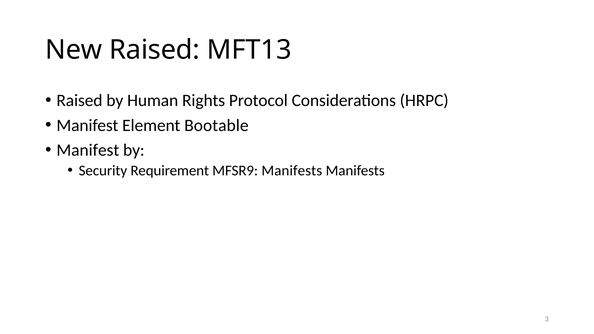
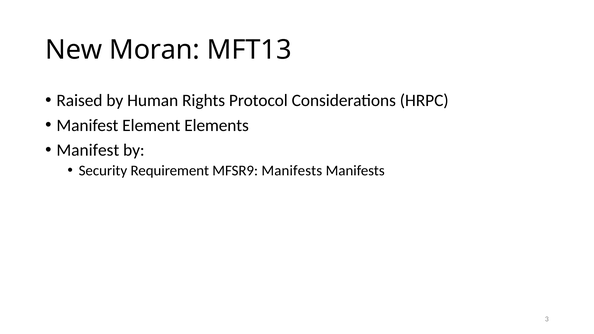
New Raised: Raised -> Moran
Bootable: Bootable -> Elements
